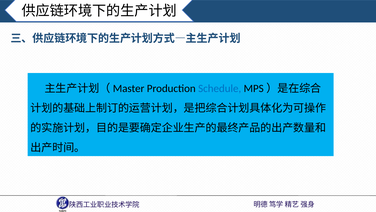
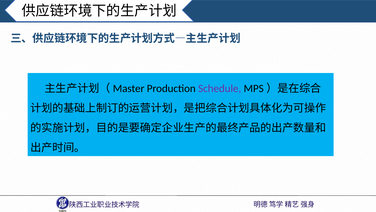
Schedule colour: blue -> purple
